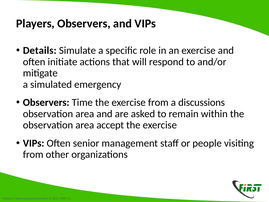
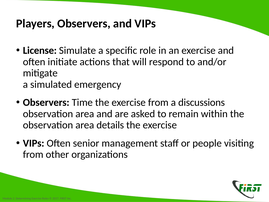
Details: Details -> License
accept: accept -> details
